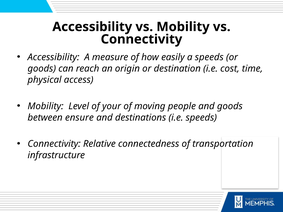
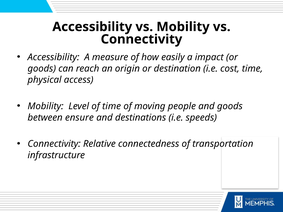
a speeds: speeds -> impact
of your: your -> time
